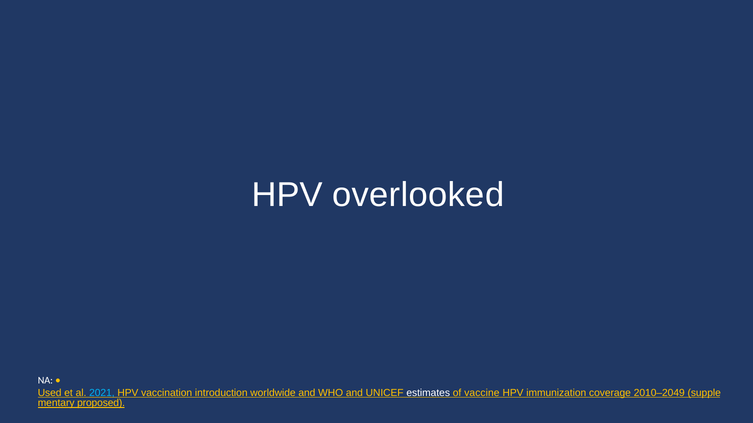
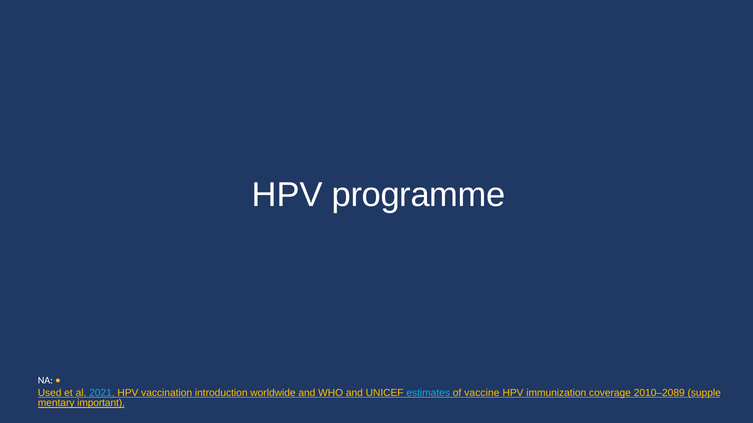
overlooked: overlooked -> programme
estimates colour: white -> light blue
2010–2049: 2010–2049 -> 2010–2089
proposed: proposed -> important
